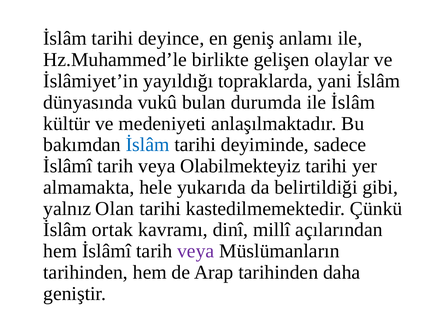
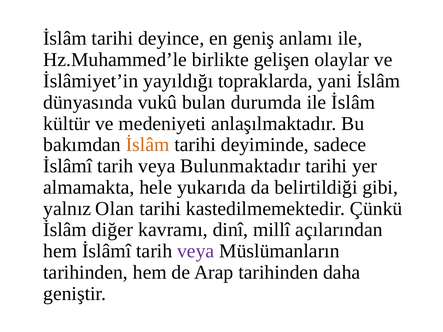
İslâm at (148, 145) colour: blue -> orange
Olabilmekteyiz: Olabilmekteyiz -> Bulunmaktadır
ortak: ortak -> diğer
